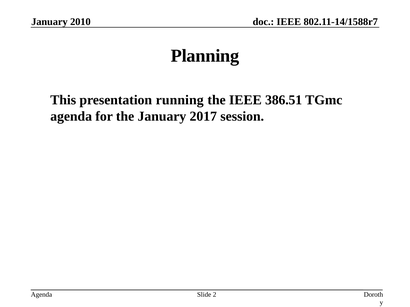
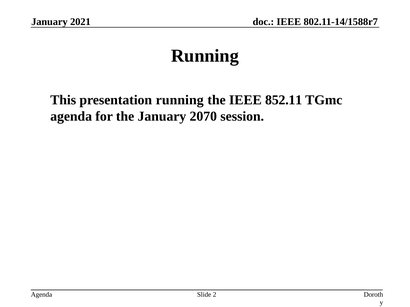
2010: 2010 -> 2021
Planning at (205, 56): Planning -> Running
386.51: 386.51 -> 852.11
2017: 2017 -> 2070
